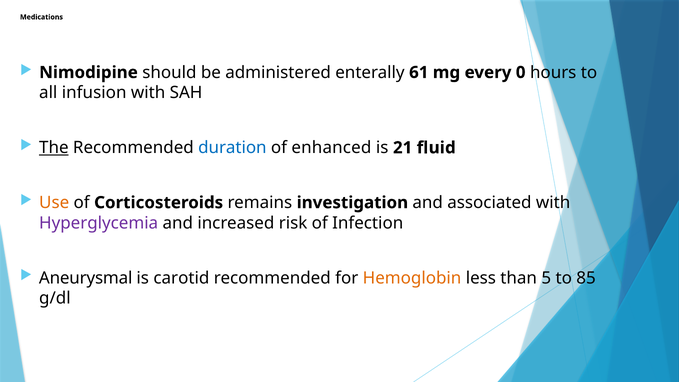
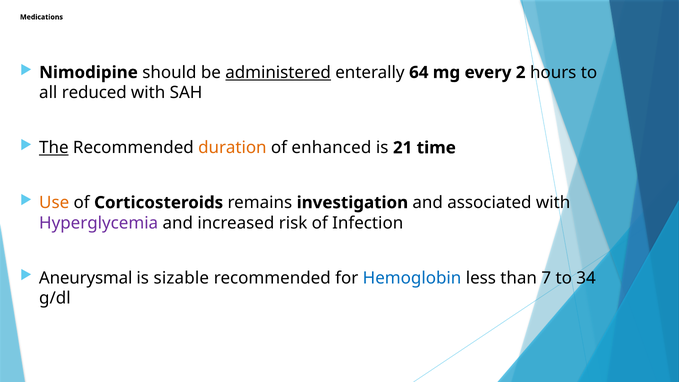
administered underline: none -> present
61: 61 -> 64
0: 0 -> 2
infusion: infusion -> reduced
duration colour: blue -> orange
fluid: fluid -> time
carotid: carotid -> sizable
Hemoglobin colour: orange -> blue
5: 5 -> 7
85: 85 -> 34
